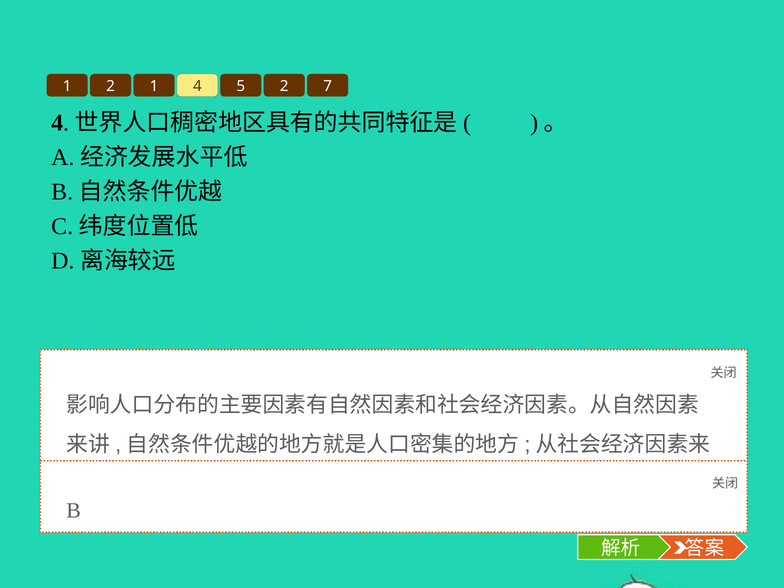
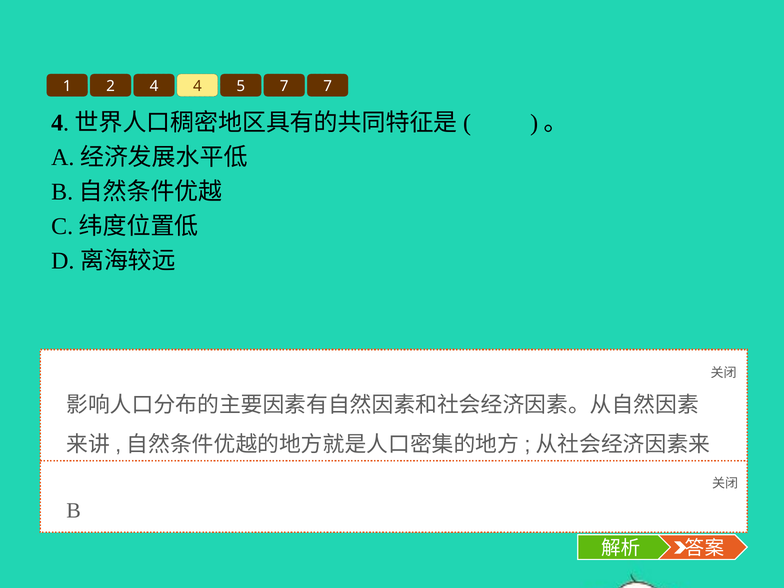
2 1: 1 -> 4
5 2: 2 -> 7
